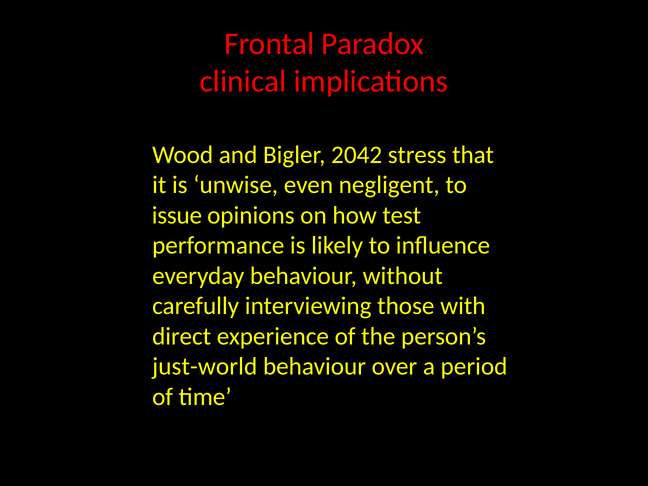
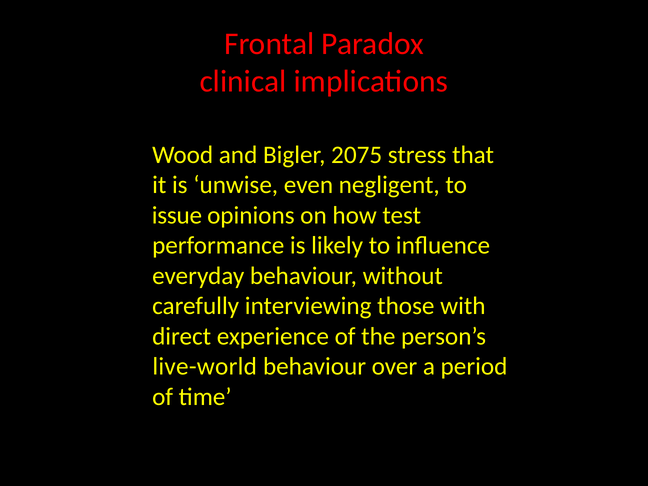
2042: 2042 -> 2075
just-world: just-world -> live-world
